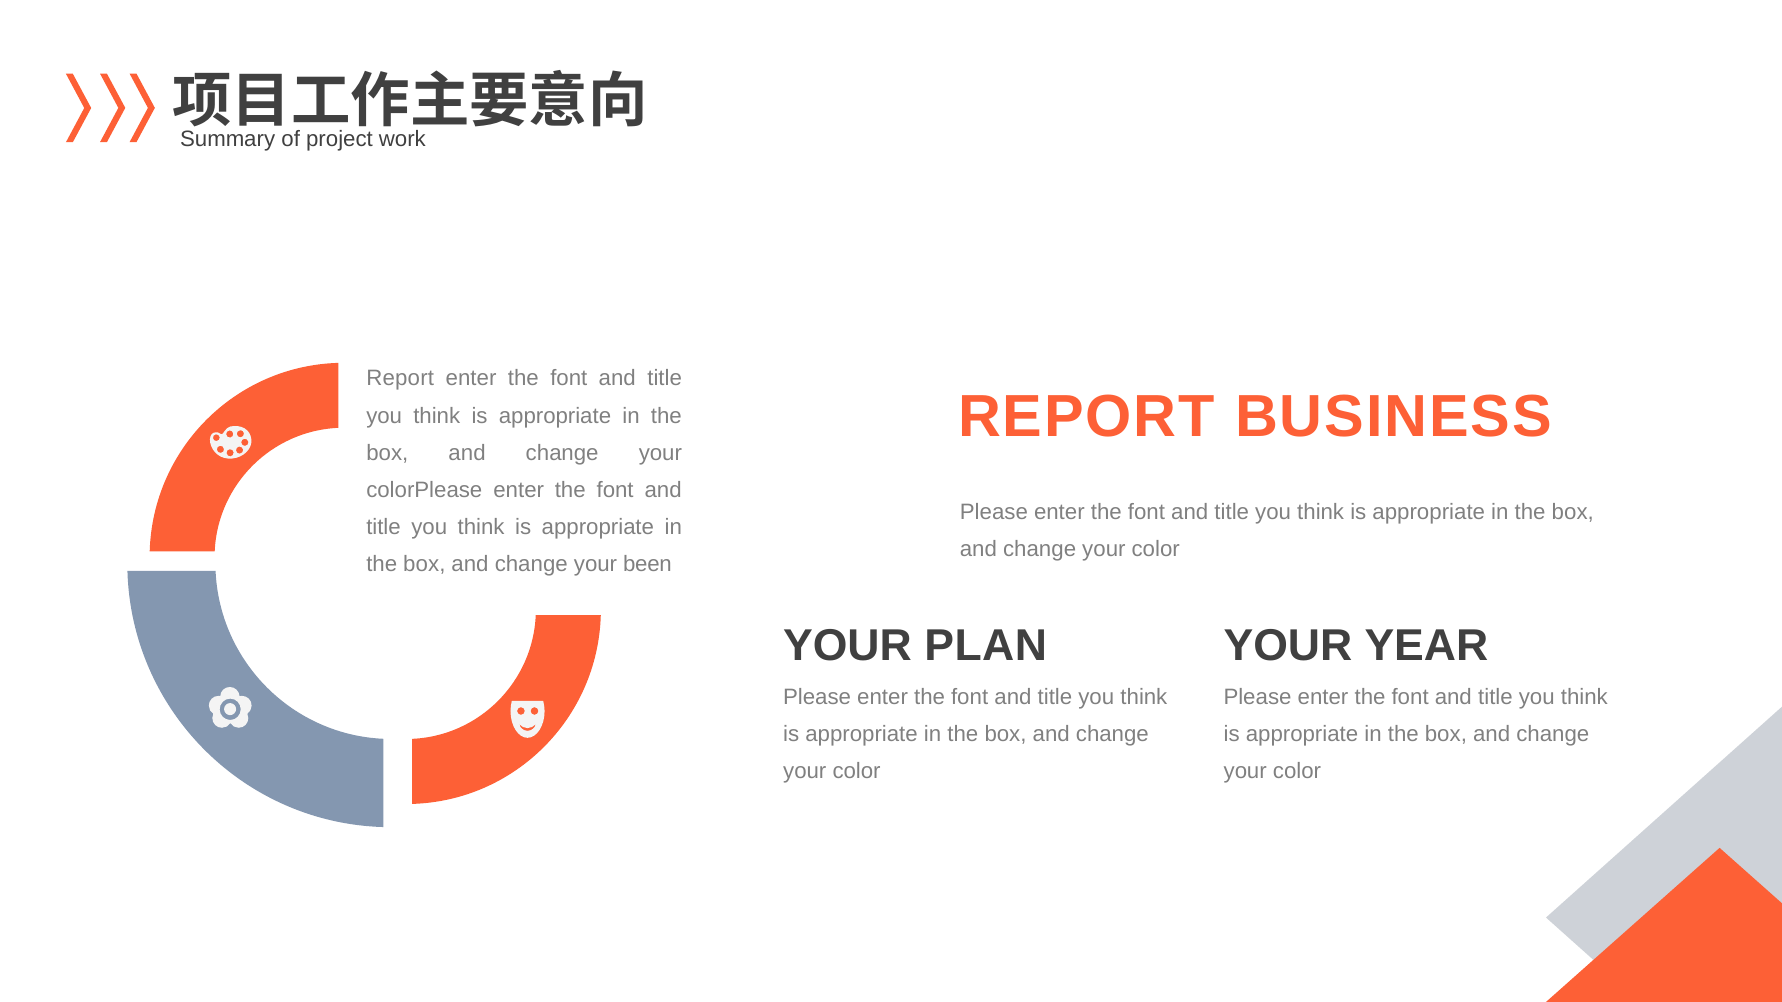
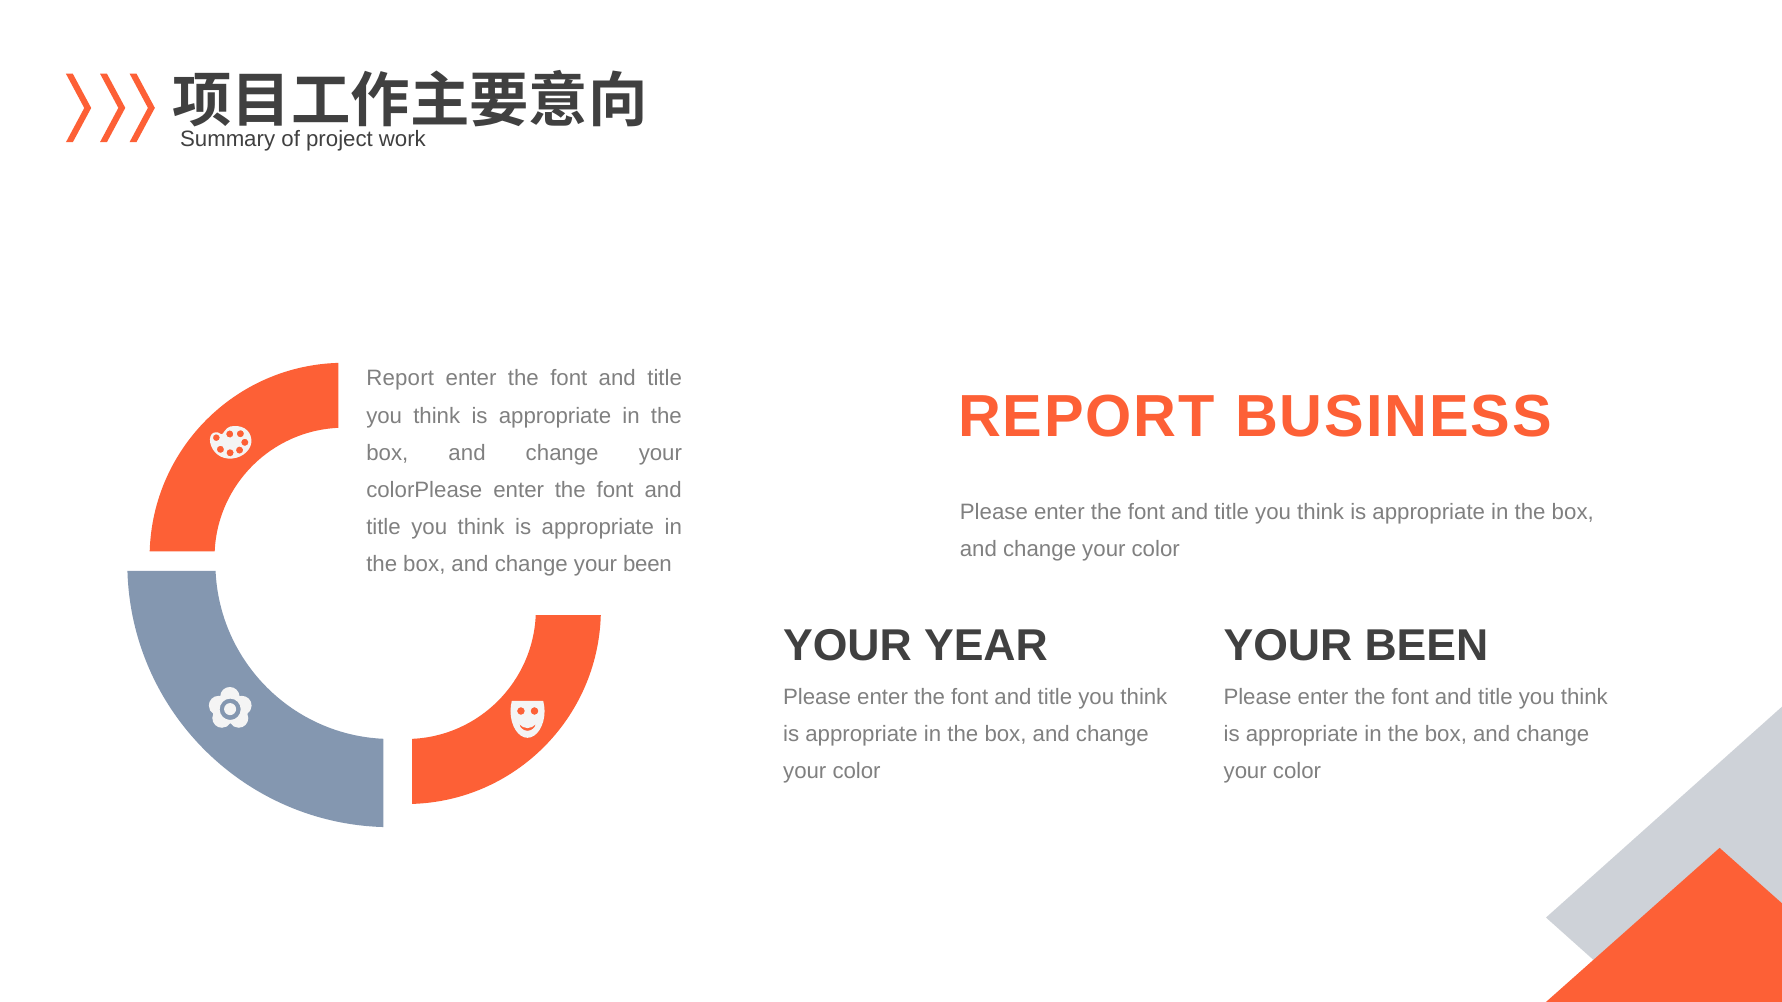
PLAN: PLAN -> YEAR
YEAR at (1426, 646): YEAR -> BEEN
